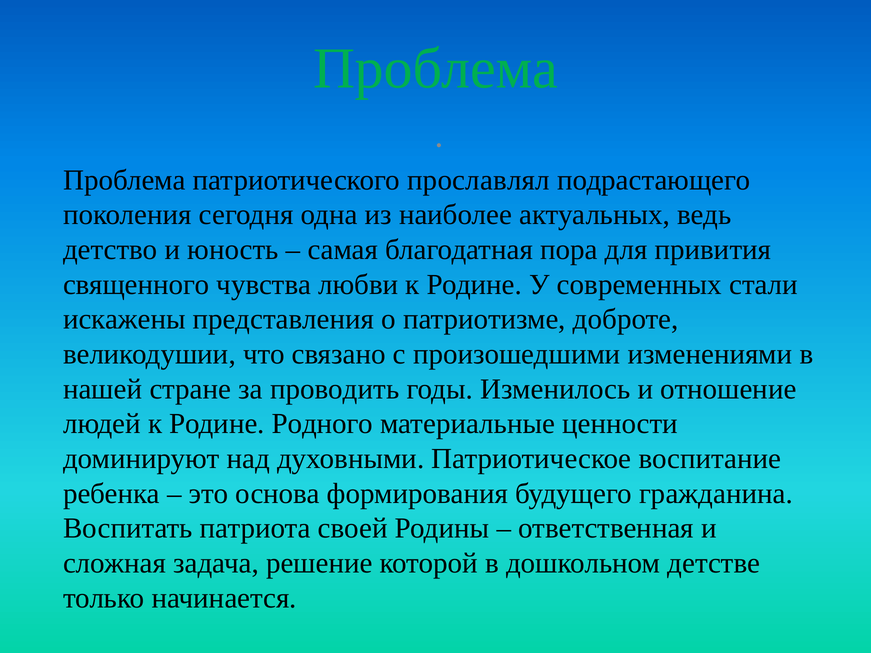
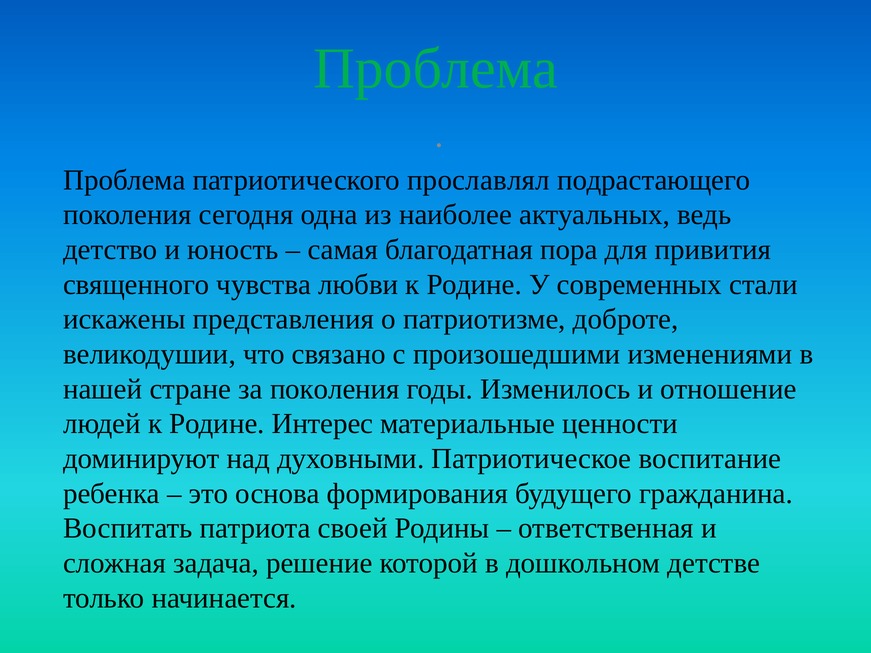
за проводить: проводить -> поколения
Родного: Родного -> Интерес
